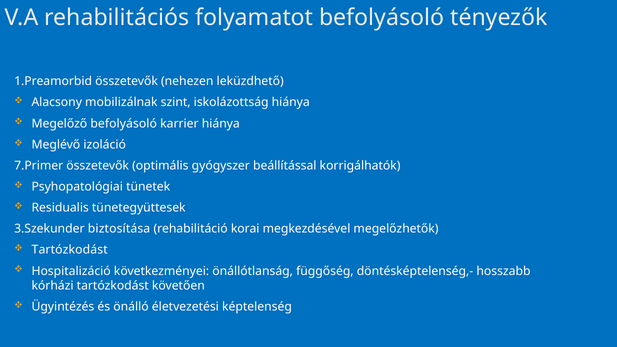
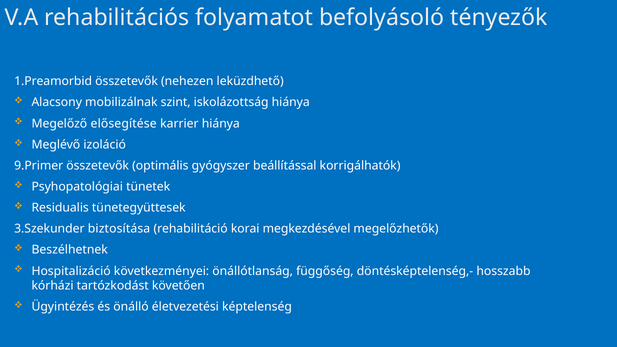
Megelőző befolyásoló: befolyásoló -> elősegítése
7.Primer: 7.Primer -> 9.Primer
Tartózkodást at (70, 250): Tartózkodást -> Beszélhetnek
